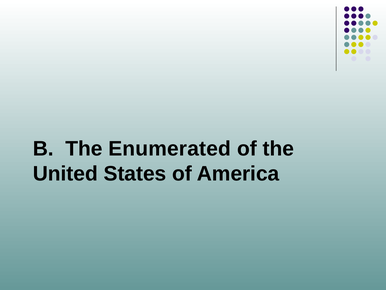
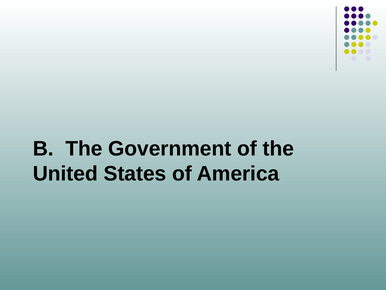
Enumerated: Enumerated -> Government
